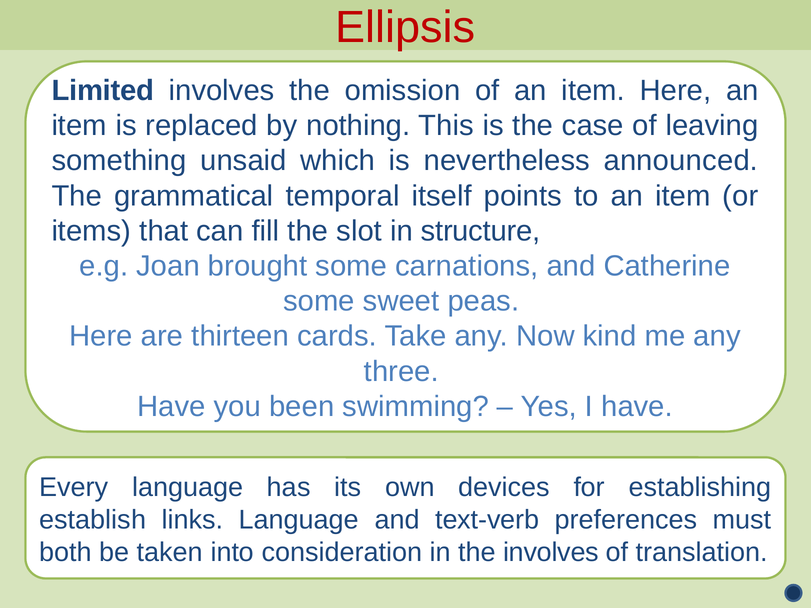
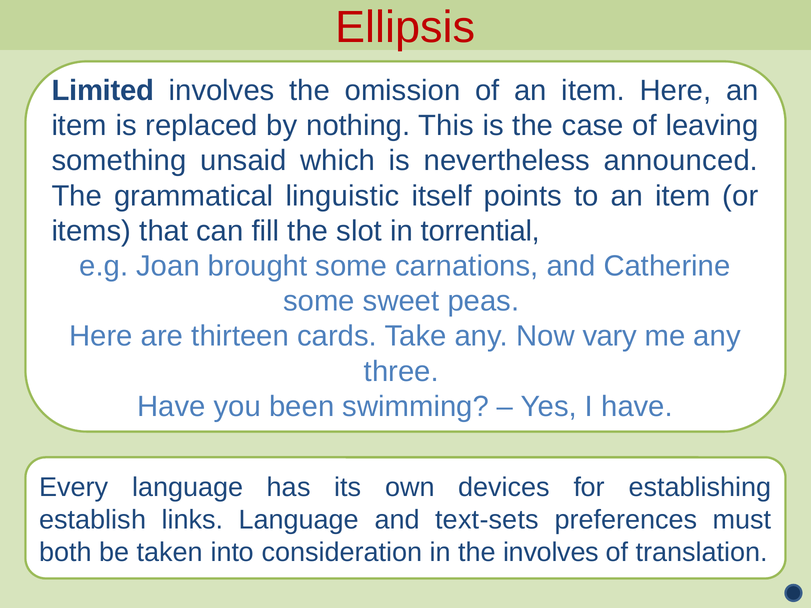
temporal: temporal -> linguistic
structure: structure -> torrential
kind: kind -> vary
text-verb: text-verb -> text-sets
